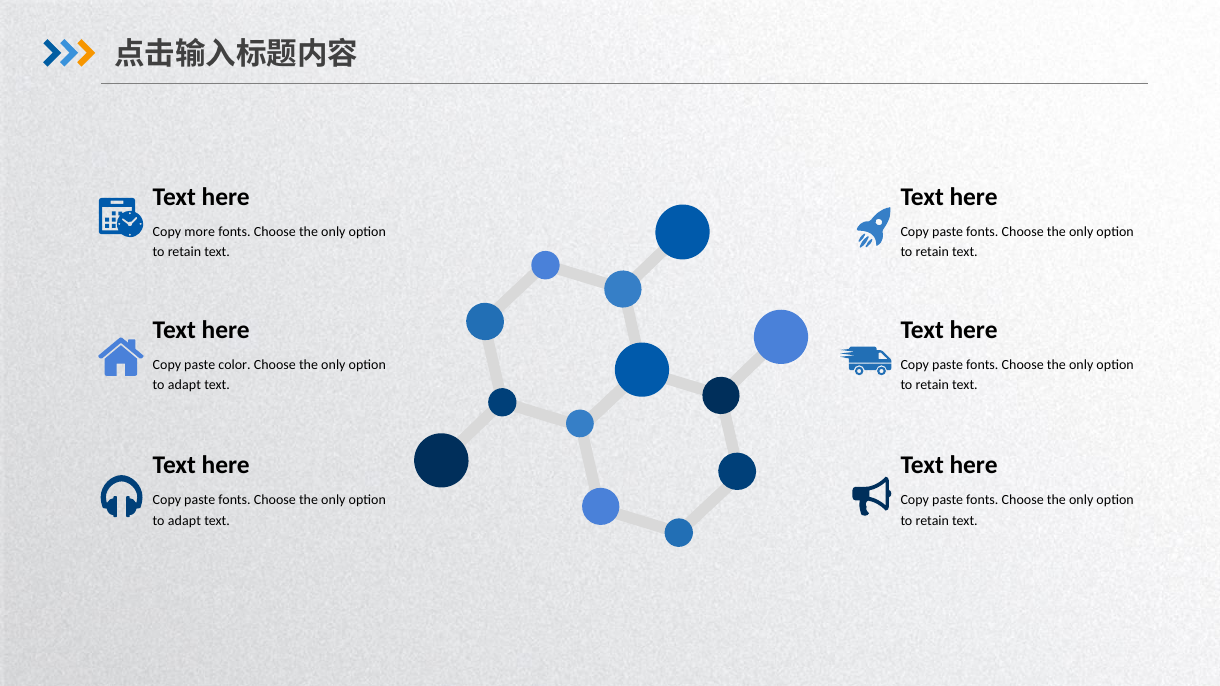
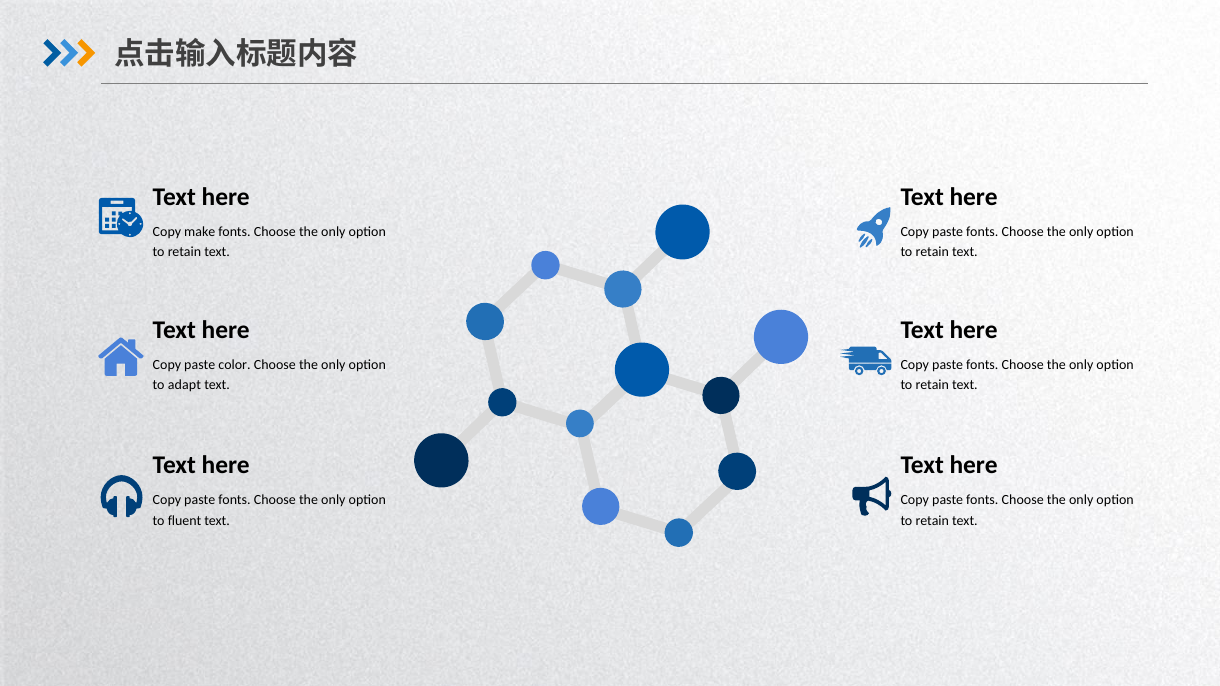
more: more -> make
adapt at (184, 521): adapt -> fluent
